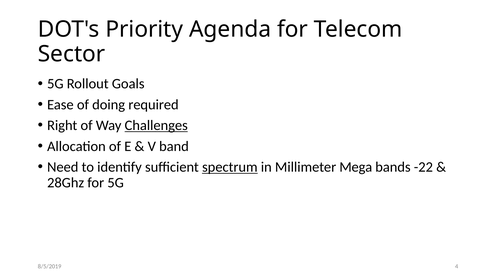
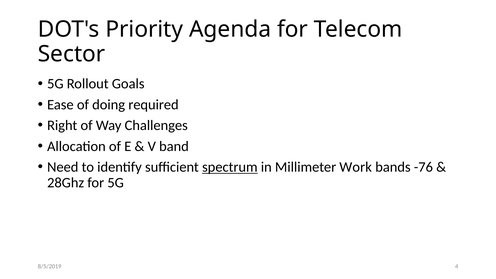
Challenges underline: present -> none
Mega: Mega -> Work
-22: -22 -> -76
